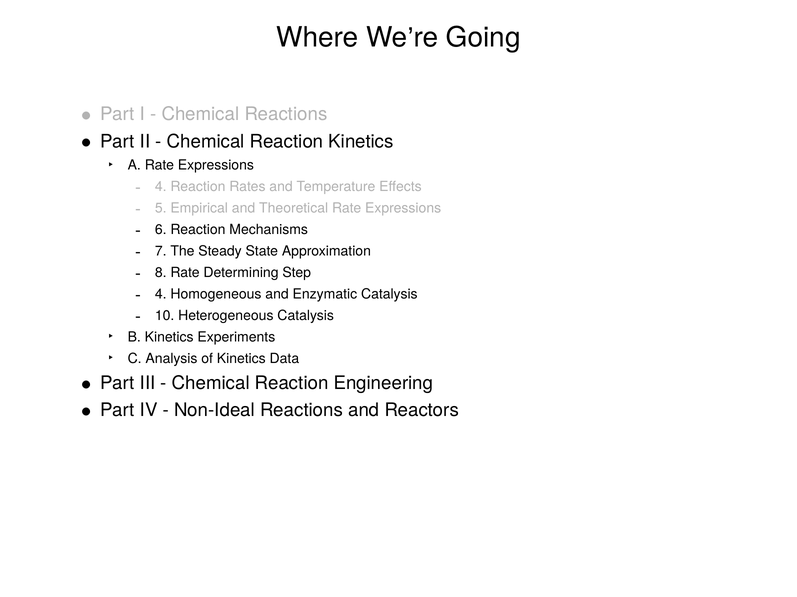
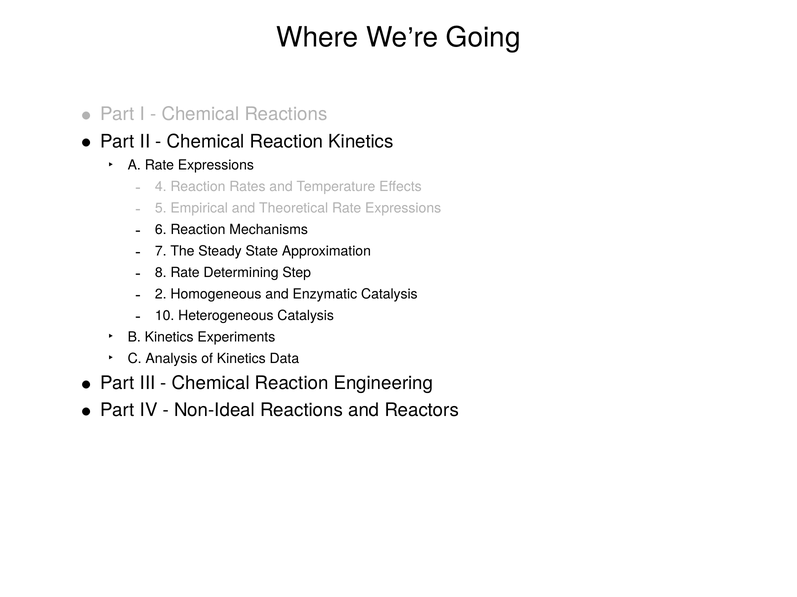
4 at (161, 294): 4 -> 2
